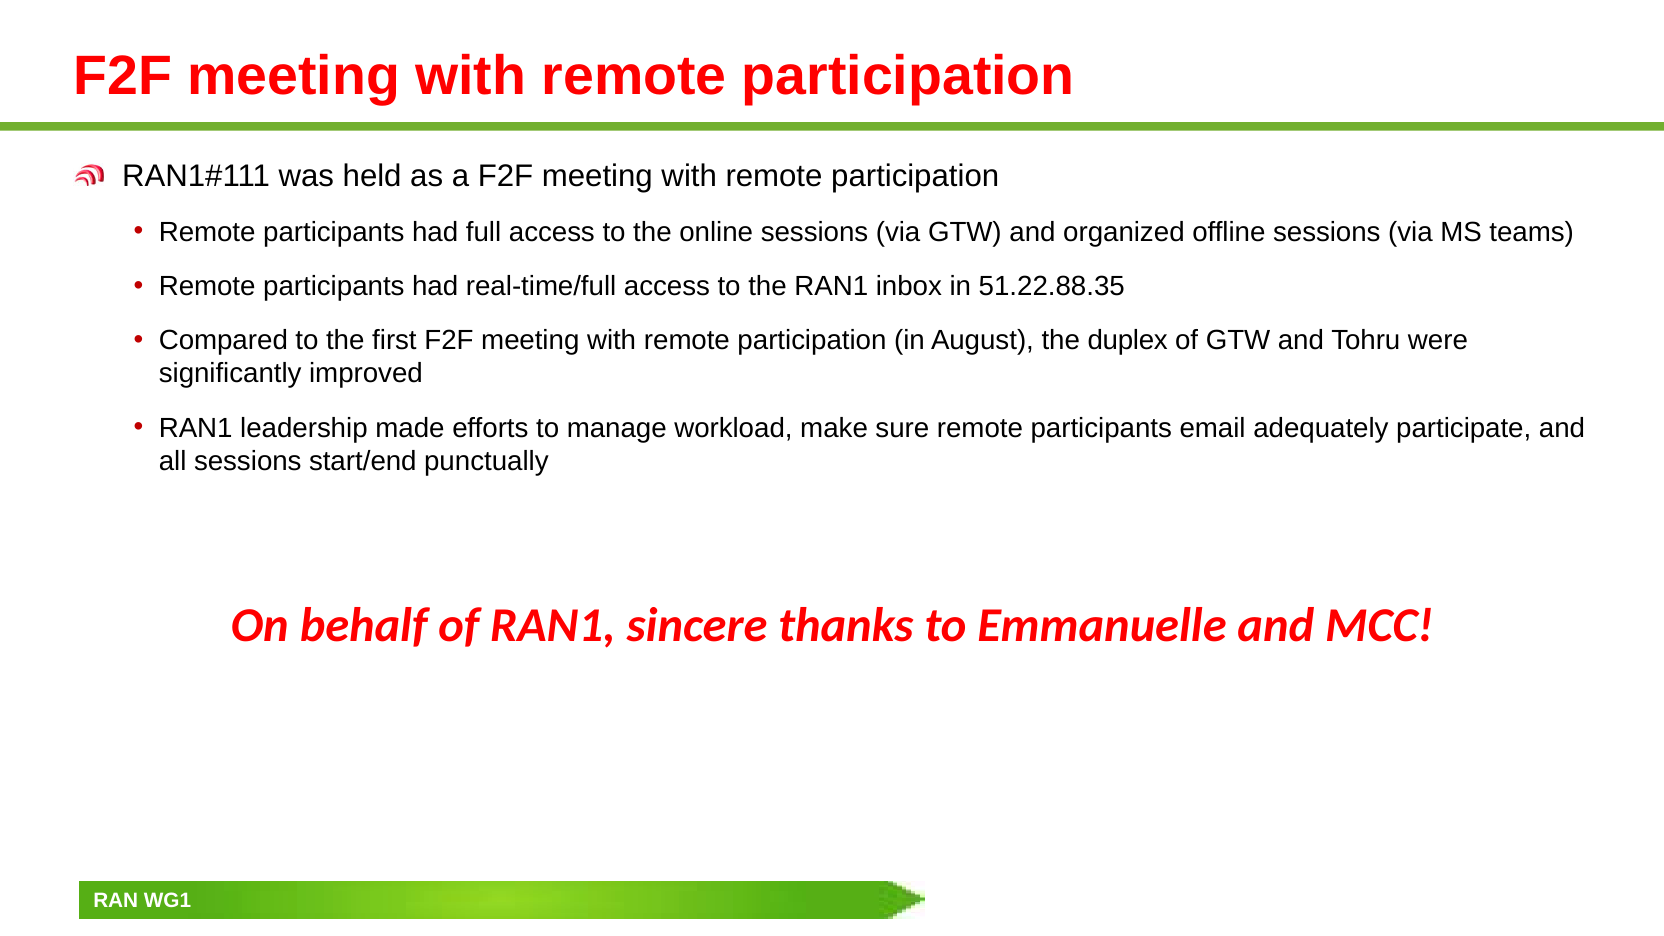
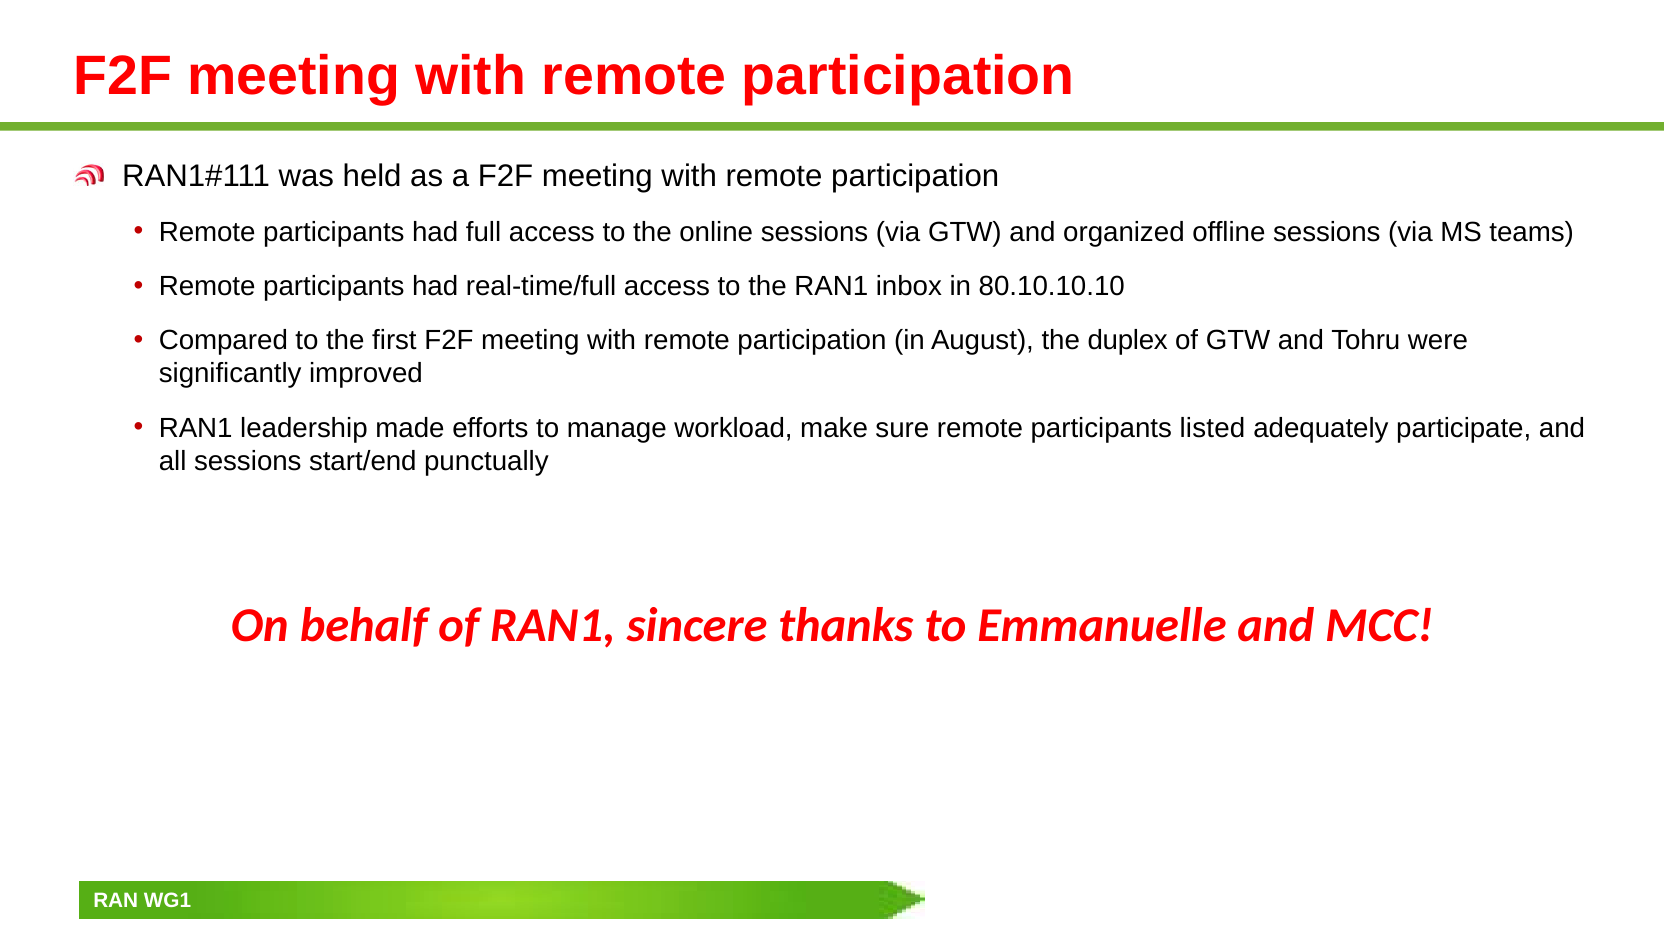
51.22.88.35: 51.22.88.35 -> 80.10.10.10
email: email -> listed
